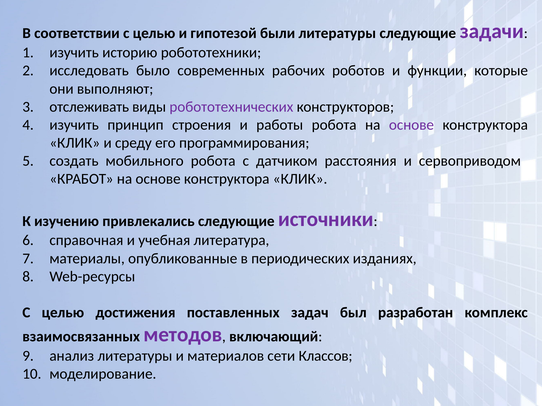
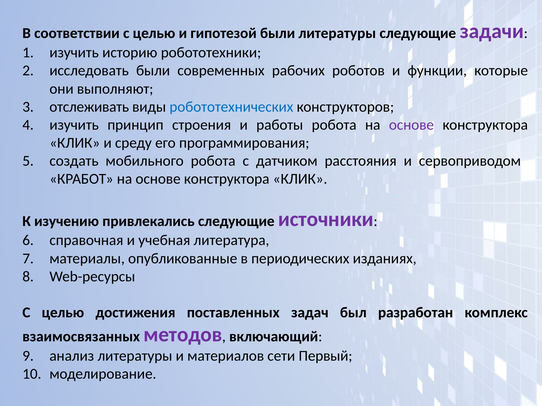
исследовать было: было -> были
робототехнических colour: purple -> blue
Классов: Классов -> Первый
